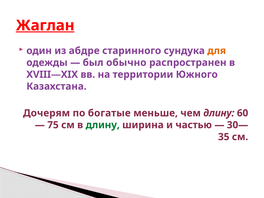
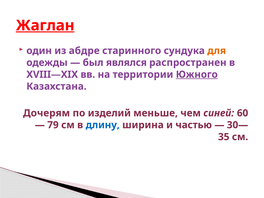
обычно: обычно -> являлся
Южного underline: none -> present
богатые: богатые -> изделий
чем длину: длину -> синей
75: 75 -> 79
длину at (103, 125) colour: green -> blue
